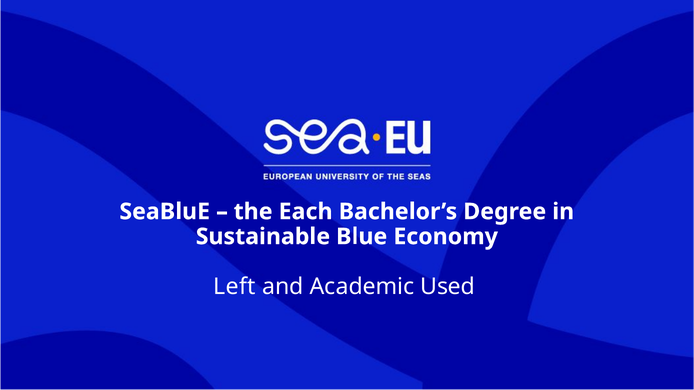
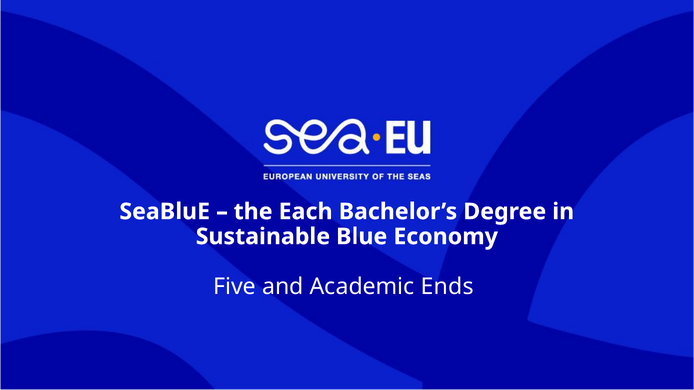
Left: Left -> Five
Used: Used -> Ends
